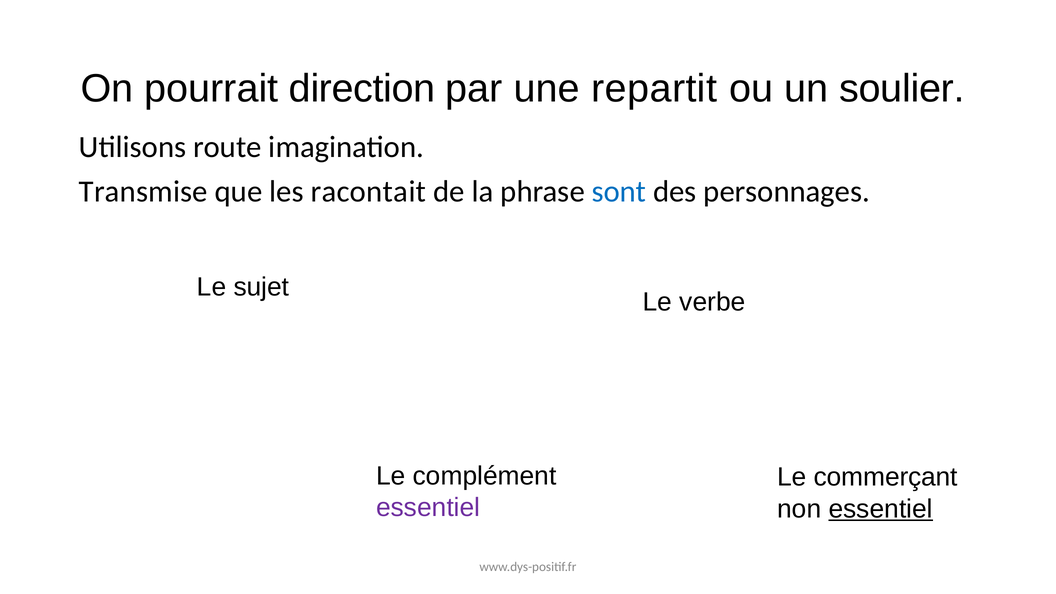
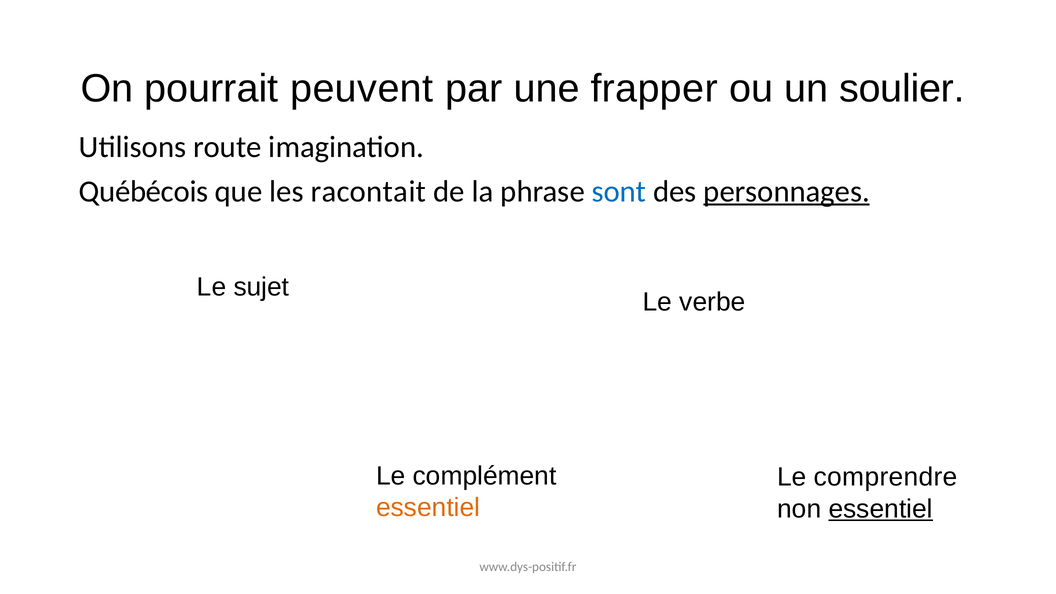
direction: direction -> peuvent
repartit: repartit -> frapper
Transmise: Transmise -> Québécois
personnages underline: none -> present
commerçant: commerçant -> comprendre
essentiel at (428, 508) colour: purple -> orange
